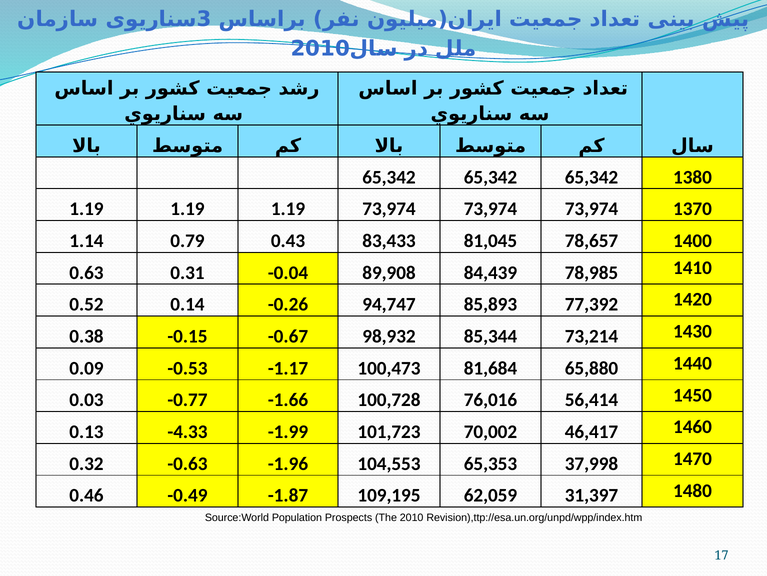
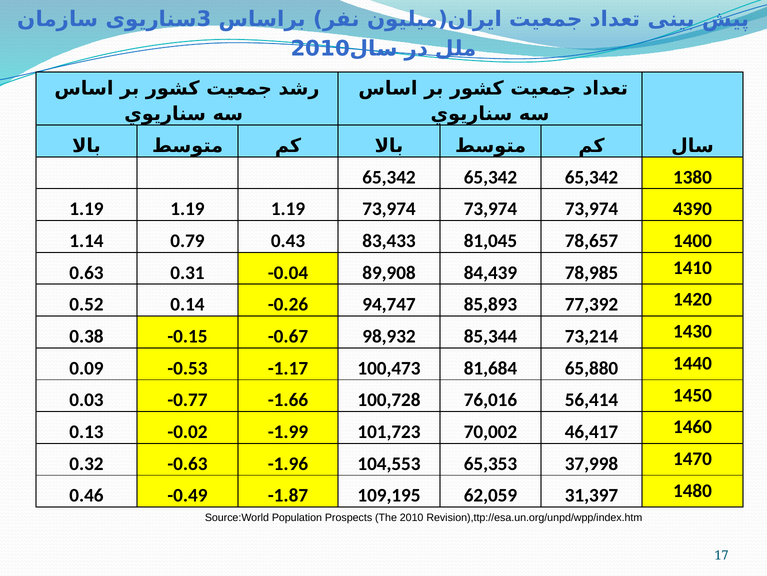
1370: 1370 -> 4390
-4.33: -4.33 -> -0.02
